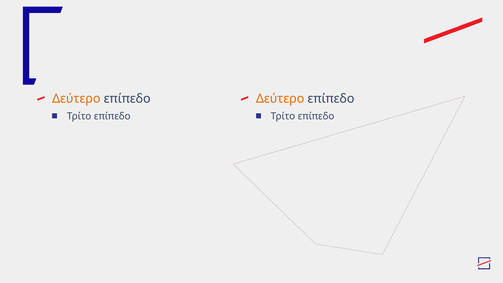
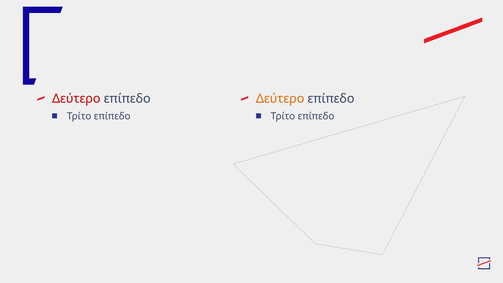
Δεύτερο at (76, 99) colour: orange -> red
